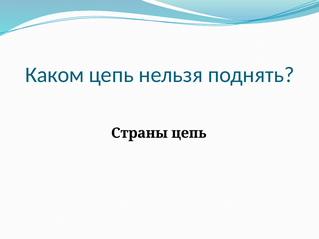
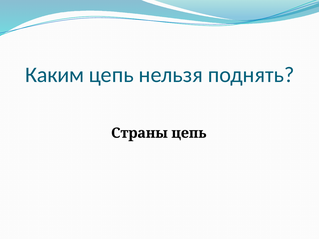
Каком: Каком -> Каким
